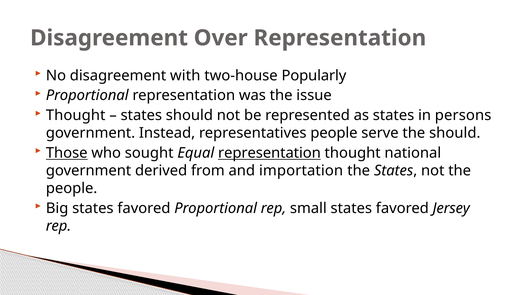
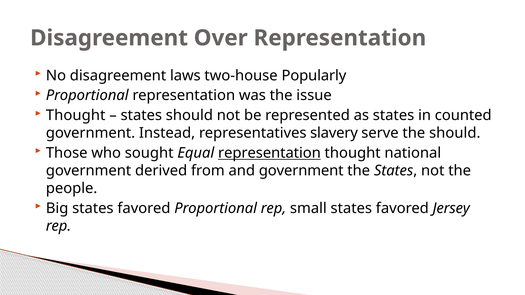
with: with -> laws
persons: persons -> counted
representatives people: people -> slavery
Those underline: present -> none
and importation: importation -> government
